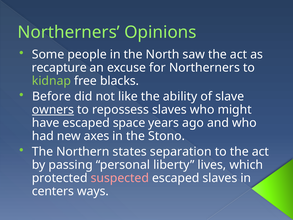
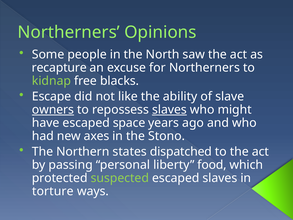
Before: Before -> Escape
slaves at (169, 110) underline: none -> present
separation: separation -> dispatched
lives: lives -> food
suspected colour: pink -> light green
centers: centers -> torture
